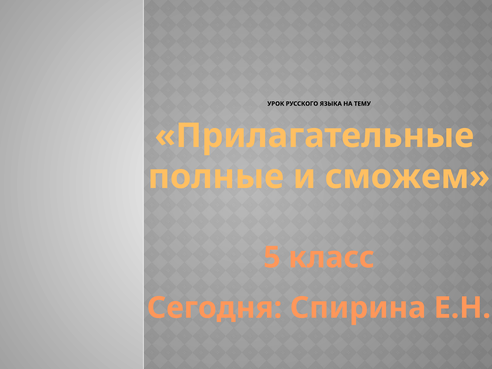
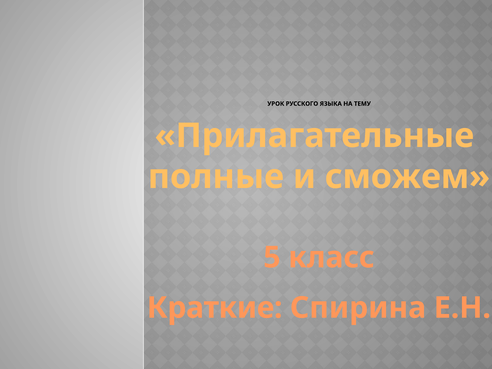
Сегодня: Сегодня -> Краткие
